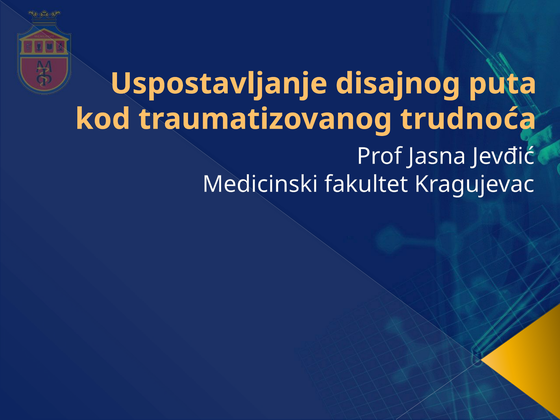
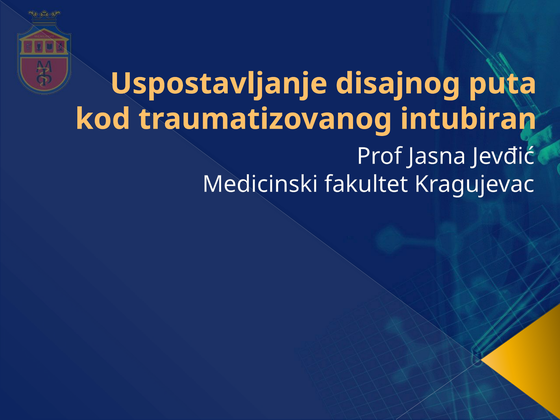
trudnoća: trudnoća -> intubiran
